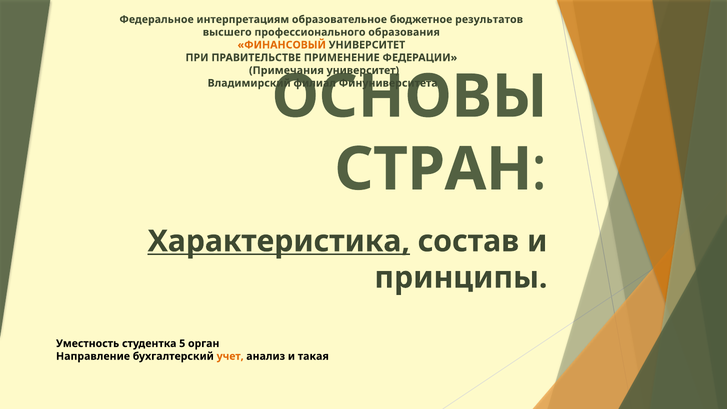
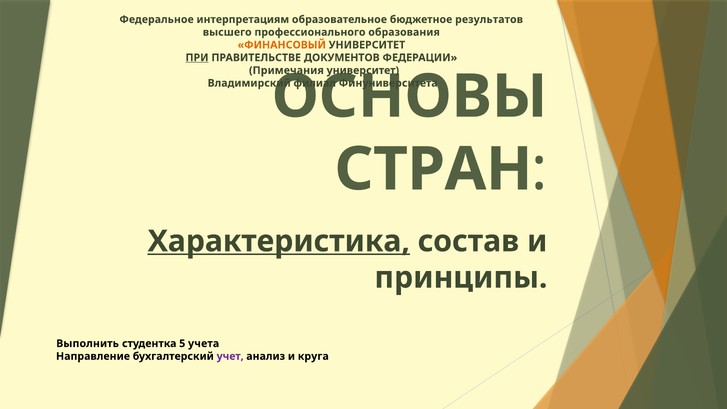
ПРИ underline: none -> present
ПРИМЕНЕНИЕ: ПРИМЕНЕНИЕ -> ДОКУМЕНТОВ
Уместность: Уместность -> Выполнить
орган: орган -> учета
учет colour: orange -> purple
такая: такая -> круга
